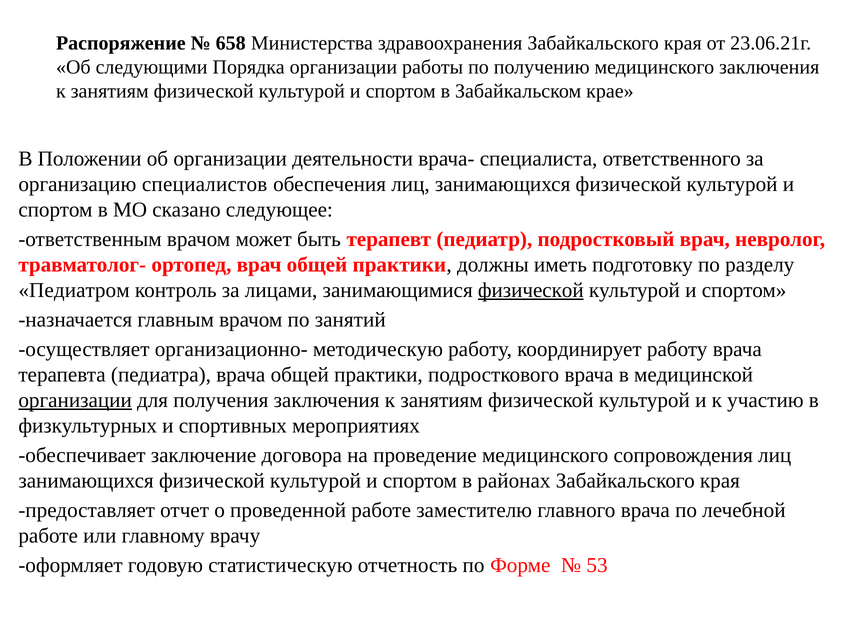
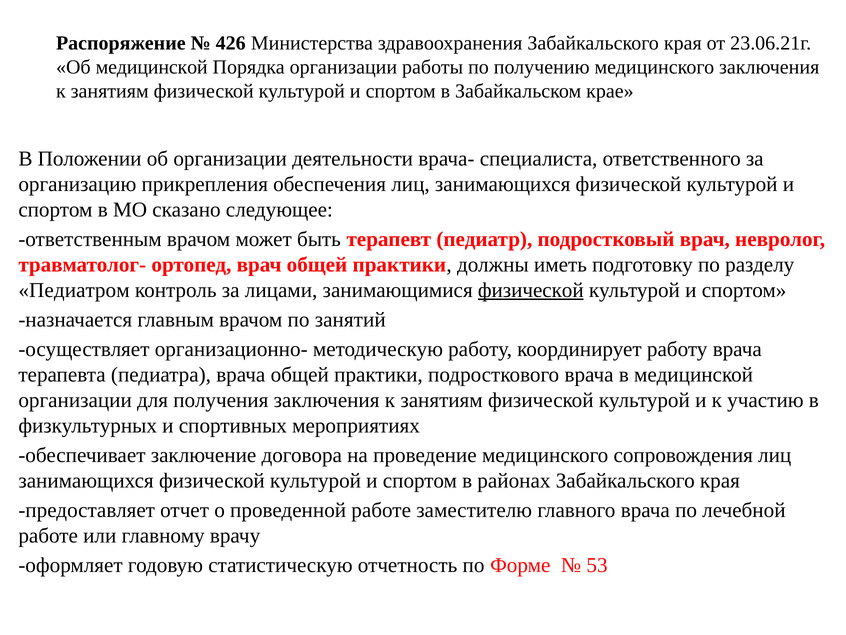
658: 658 -> 426
Об следующими: следующими -> медицинской
специалистов: специалистов -> прикрепления
организации at (75, 400) underline: present -> none
